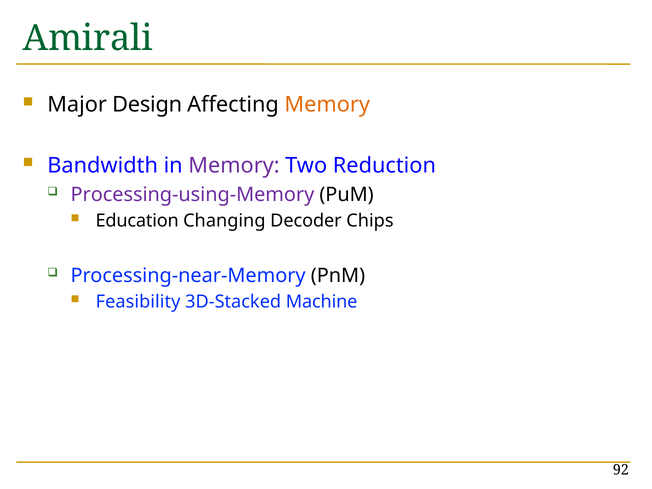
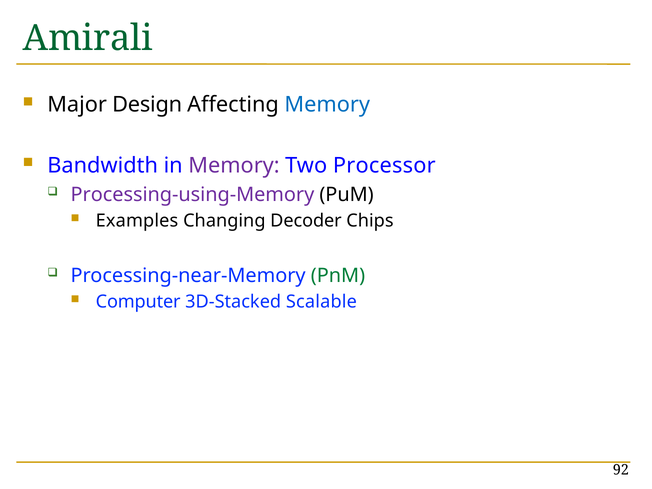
Memory at (327, 105) colour: orange -> blue
Reduction: Reduction -> Processor
Education: Education -> Examples
PnM colour: black -> green
Feasibility: Feasibility -> Computer
Machine: Machine -> Scalable
